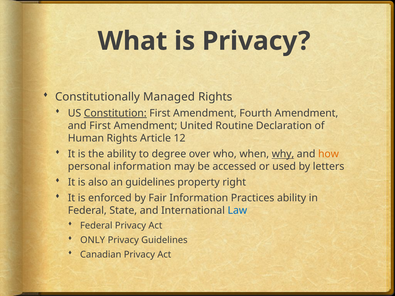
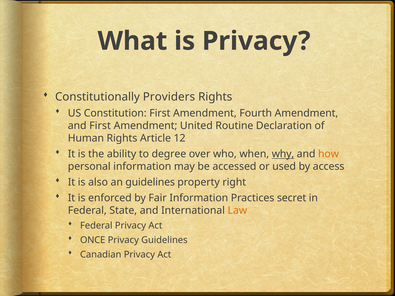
Managed: Managed -> Providers
Constitution underline: present -> none
letters: letters -> access
Practices ability: ability -> secret
Law colour: blue -> orange
ONLY: ONLY -> ONCE
